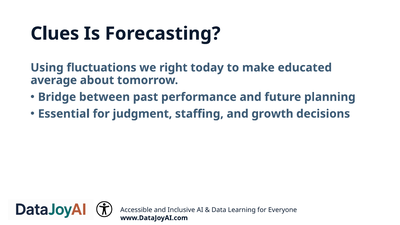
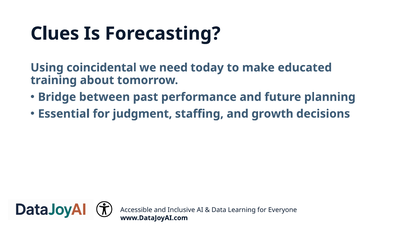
fluctuations: fluctuations -> coincidental
right: right -> need
average: average -> training
